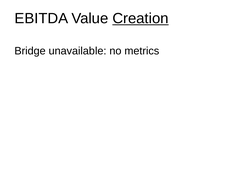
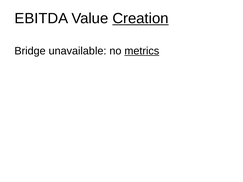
metrics underline: none -> present
